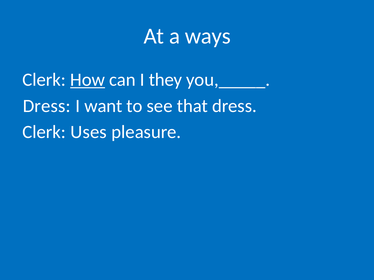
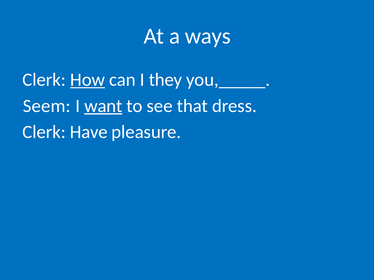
Dress at (47, 106): Dress -> Seem
want underline: none -> present
Uses: Uses -> Have
